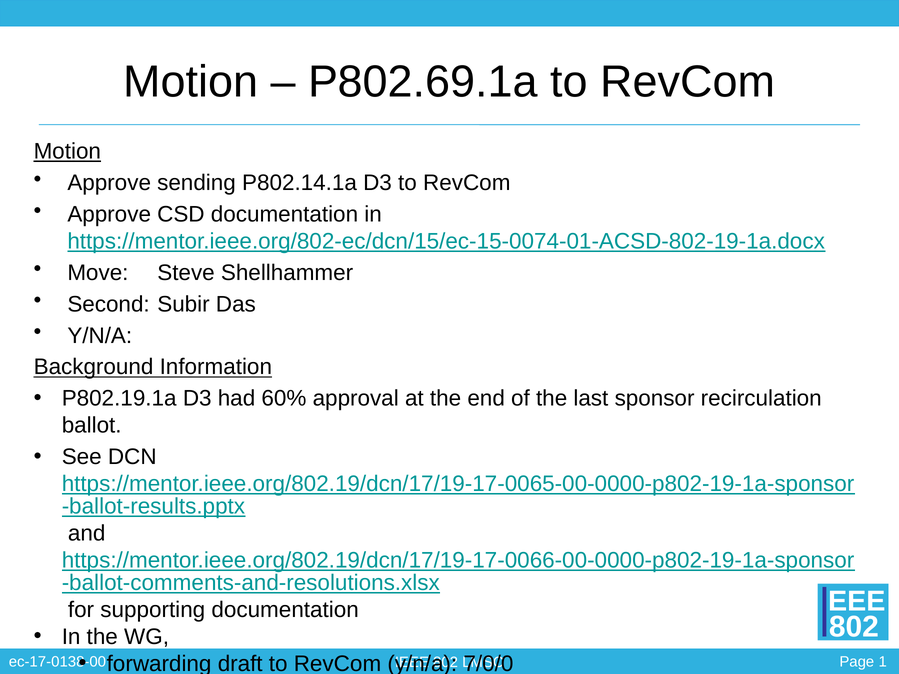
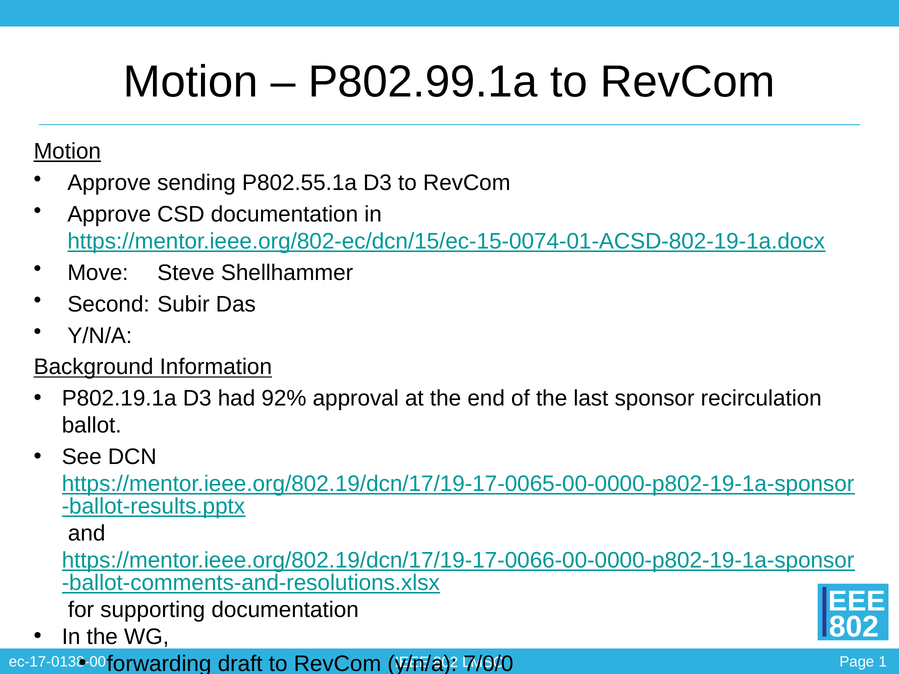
P802.69.1a: P802.69.1a -> P802.99.1a
P802.14.1a: P802.14.1a -> P802.55.1a
60%: 60% -> 92%
